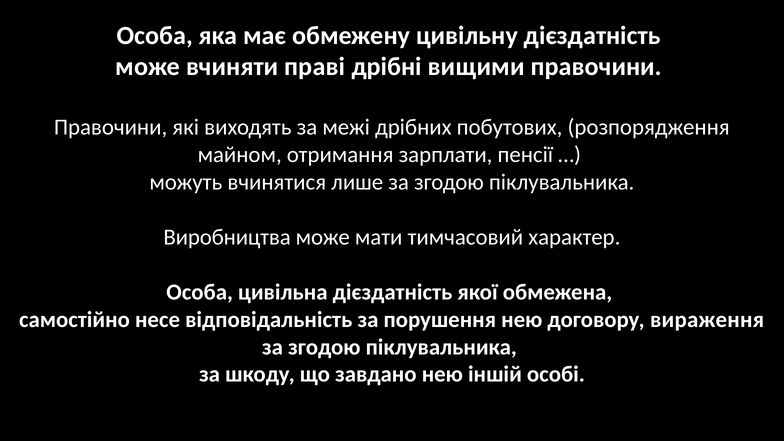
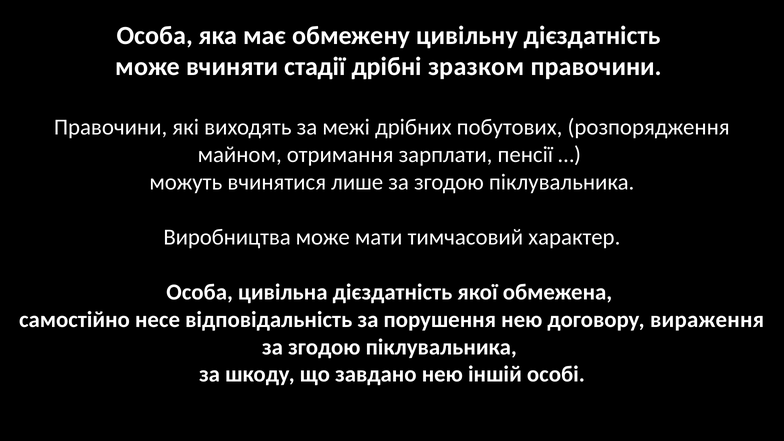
праві: праві -> стадії
вищими: вищими -> зразком
